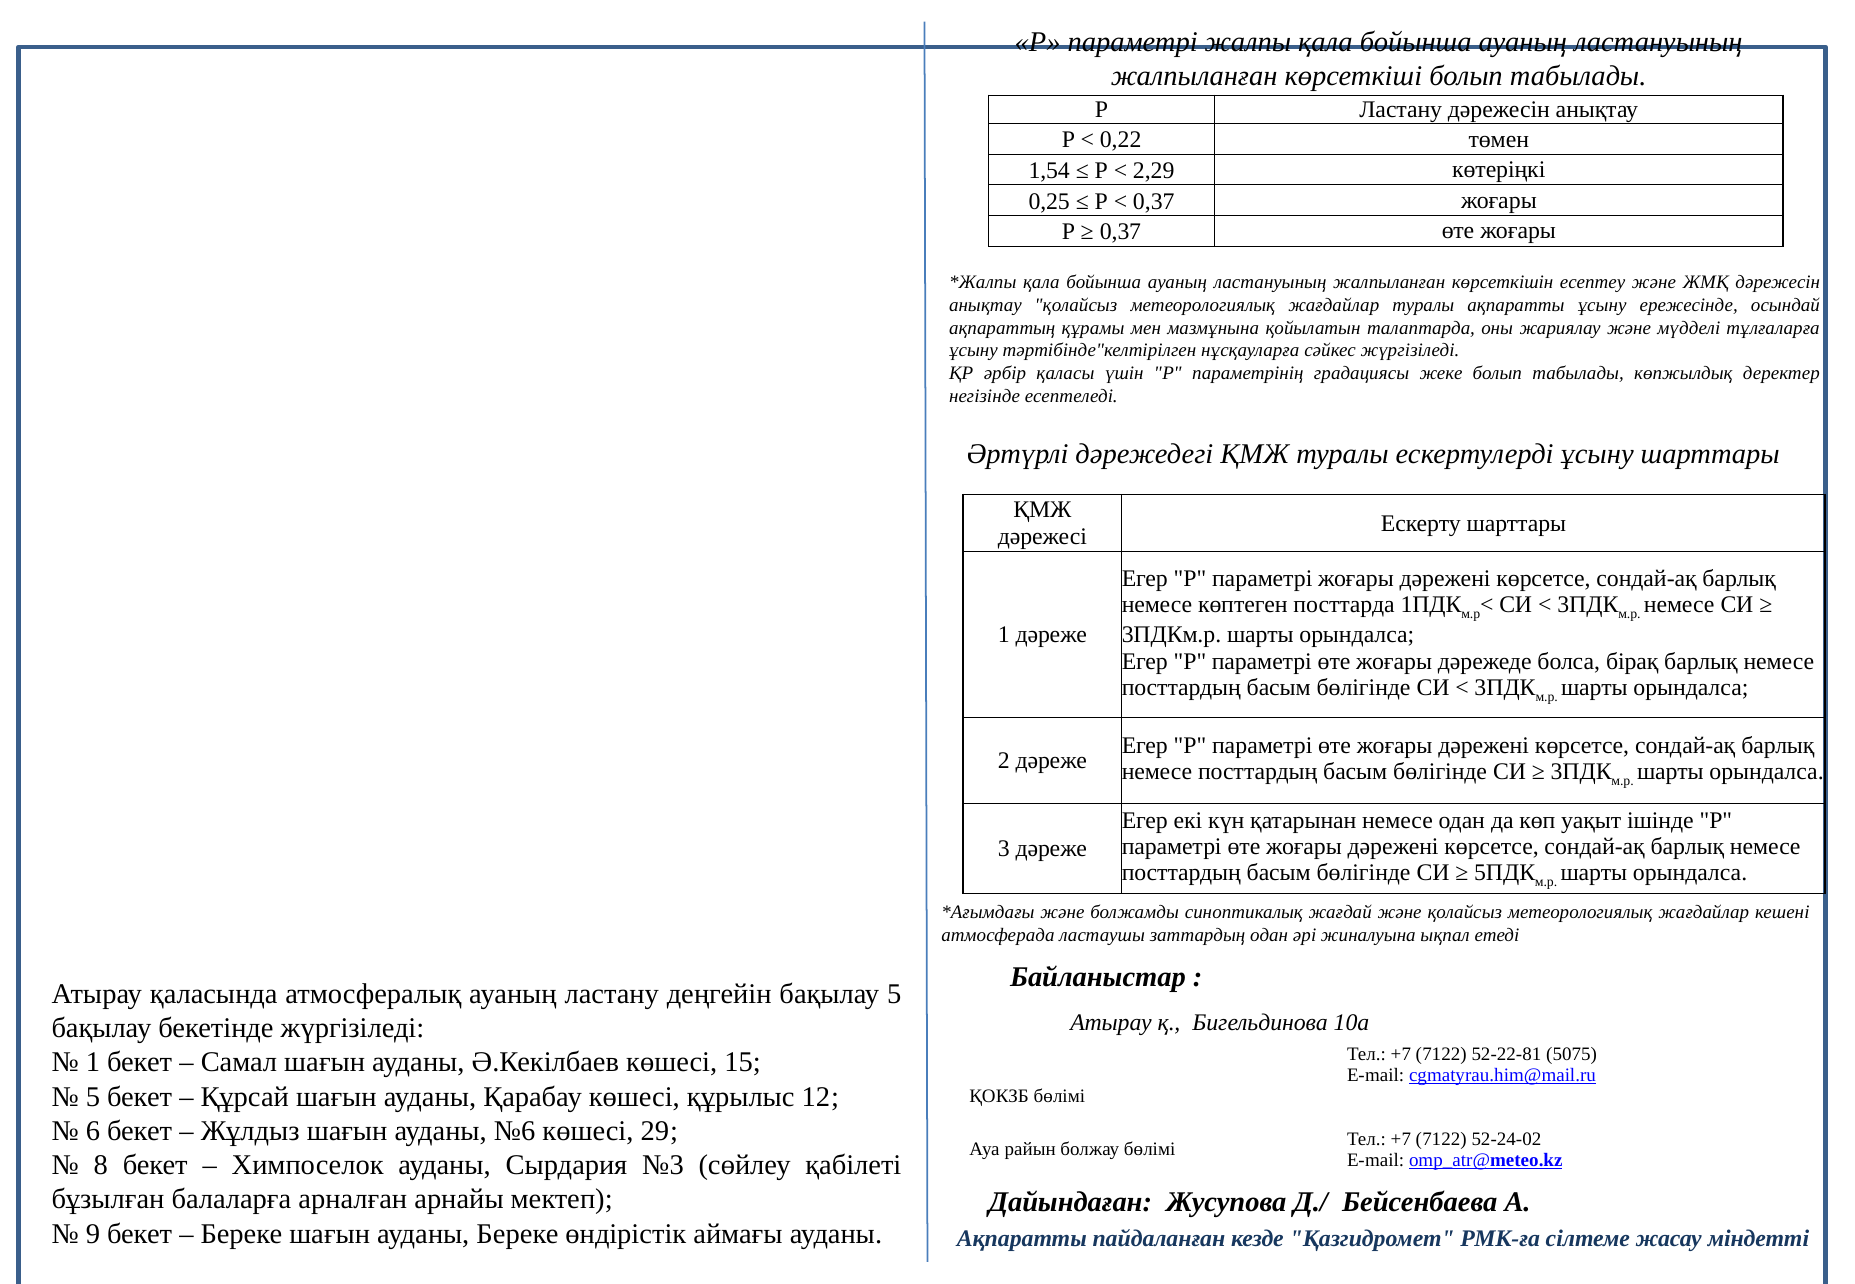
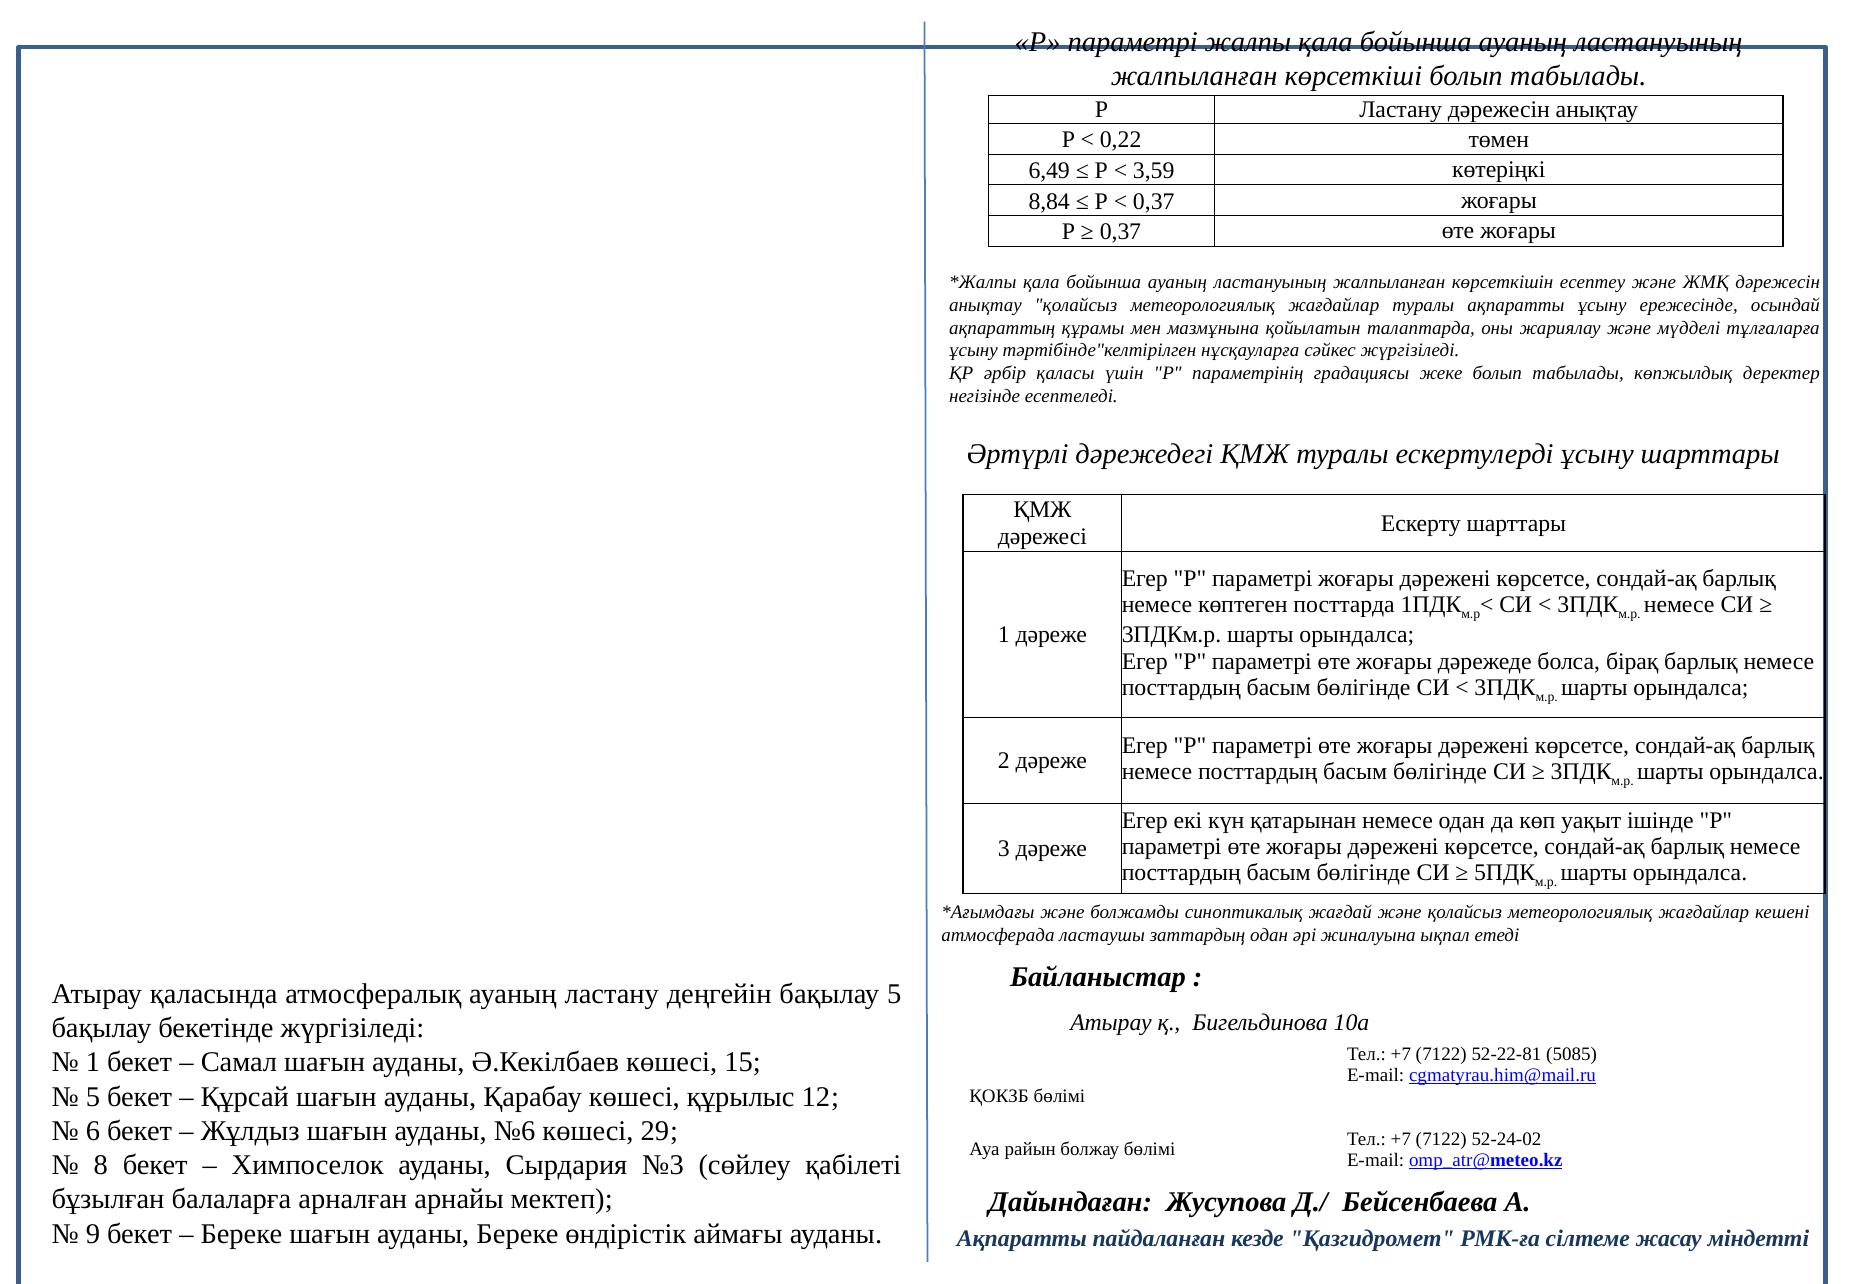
1,54: 1,54 -> 6,49
2,29: 2,29 -> 3,59
0,25: 0,25 -> 8,84
5075: 5075 -> 5085
